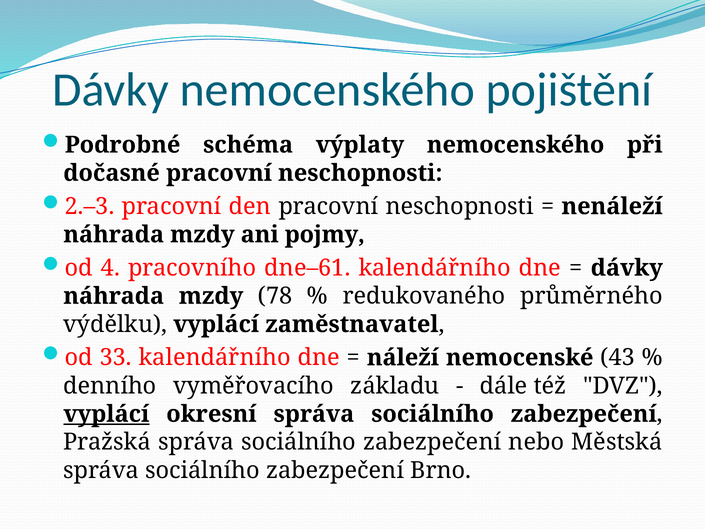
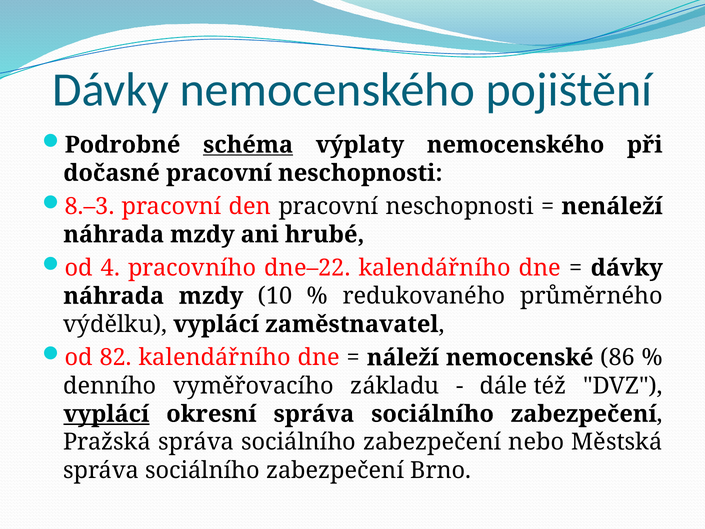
schéma underline: none -> present
2.–3: 2.–3 -> 8.–3
pojmy: pojmy -> hrubé
dne–61: dne–61 -> dne–22
78: 78 -> 10
33: 33 -> 82
43: 43 -> 86
